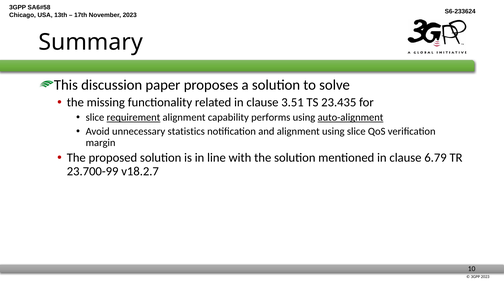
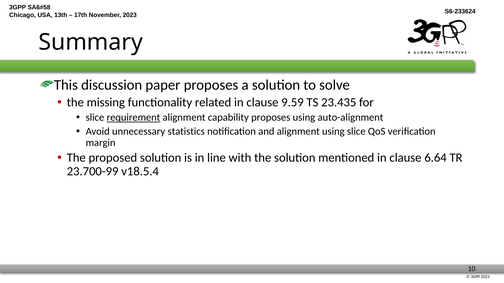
3.51: 3.51 -> 9.59
capability performs: performs -> proposes
auto-alignment underline: present -> none
6.79: 6.79 -> 6.64
v18.2.7: v18.2.7 -> v18.5.4
